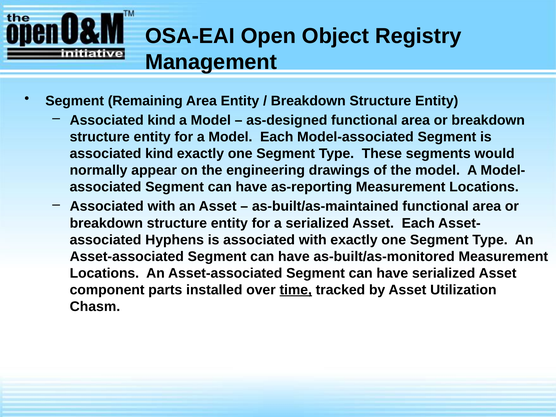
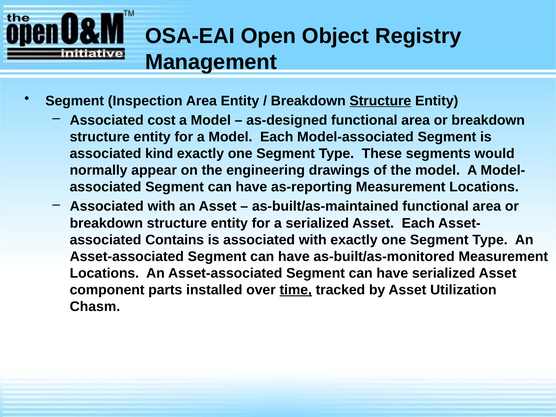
Remaining: Remaining -> Inspection
Structure at (380, 101) underline: none -> present
kind at (162, 120): kind -> cost
Hyphens: Hyphens -> Contains
